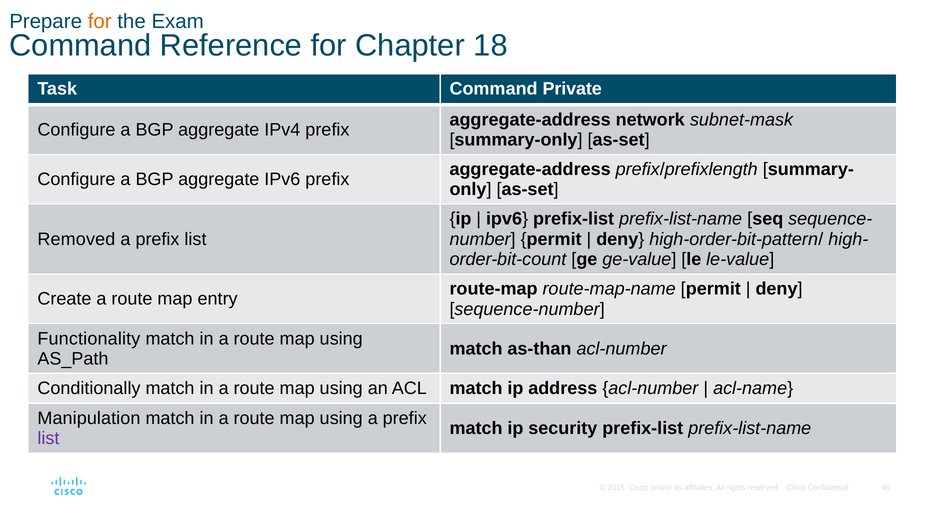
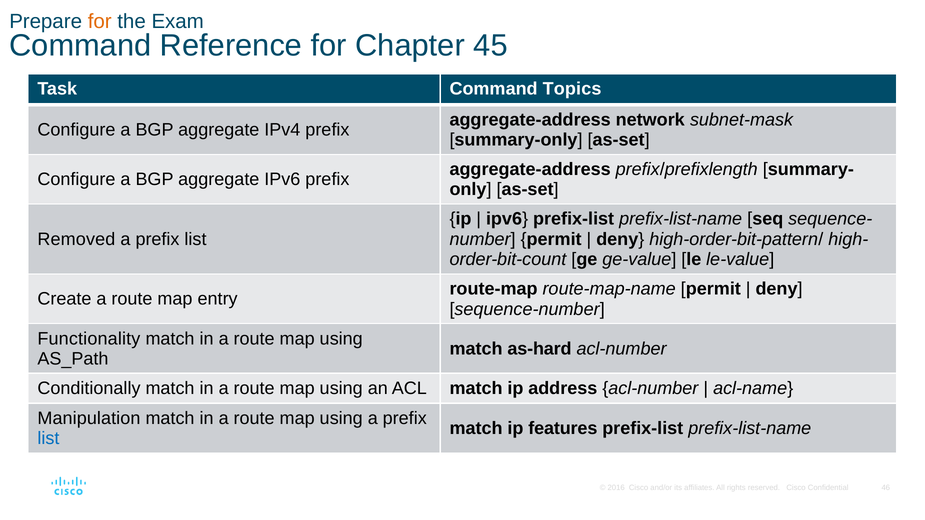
18: 18 -> 45
Private: Private -> Topics
as-than: as-than -> as-hard
security: security -> features
list at (48, 439) colour: purple -> blue
